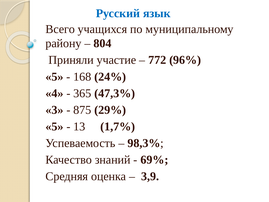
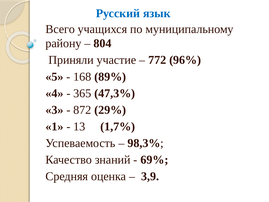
24%: 24% -> 89%
875: 875 -> 872
5 at (54, 126): 5 -> 1
